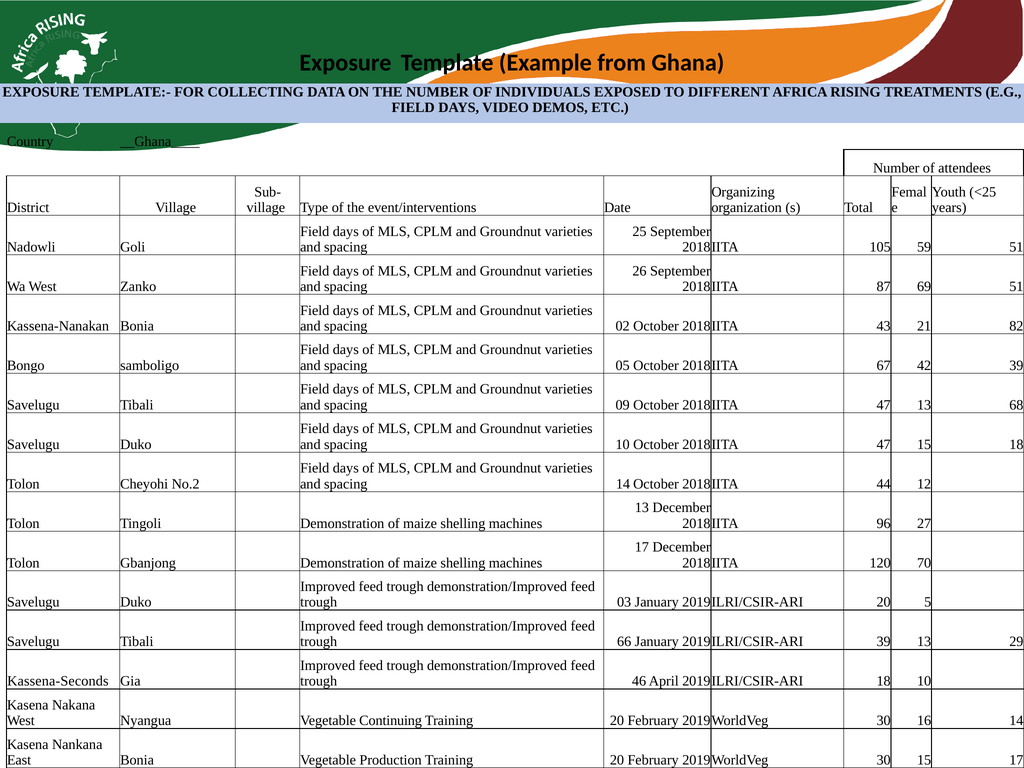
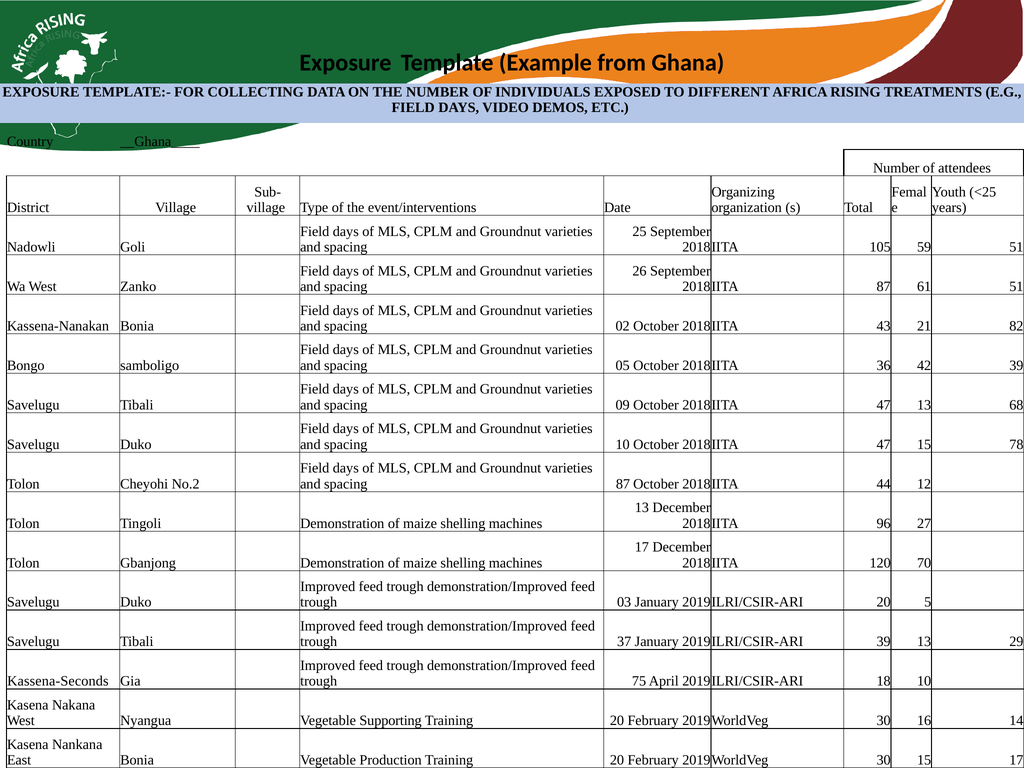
69: 69 -> 61
67: 67 -> 36
15 18: 18 -> 78
spacing 14: 14 -> 87
66: 66 -> 37
46: 46 -> 75
Continuing: Continuing -> Supporting
